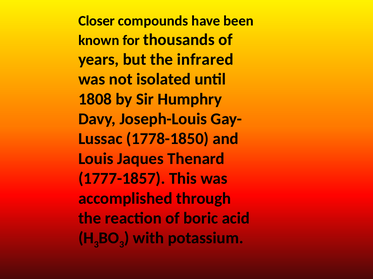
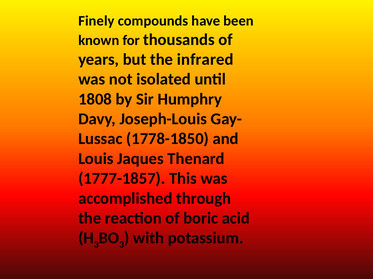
Closer: Closer -> Finely
